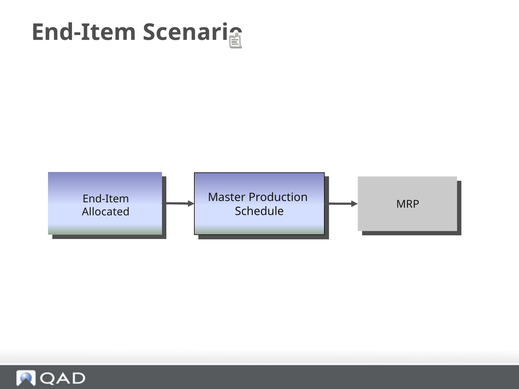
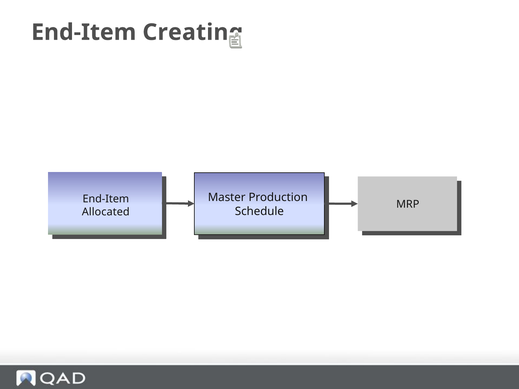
Scenario: Scenario -> Creating
